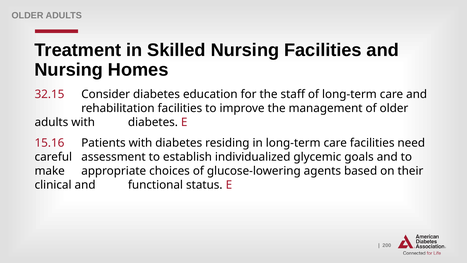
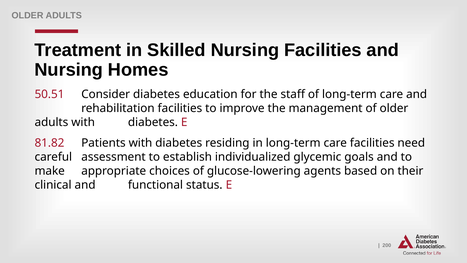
32.15: 32.15 -> 50.51
15.16: 15.16 -> 81.82
